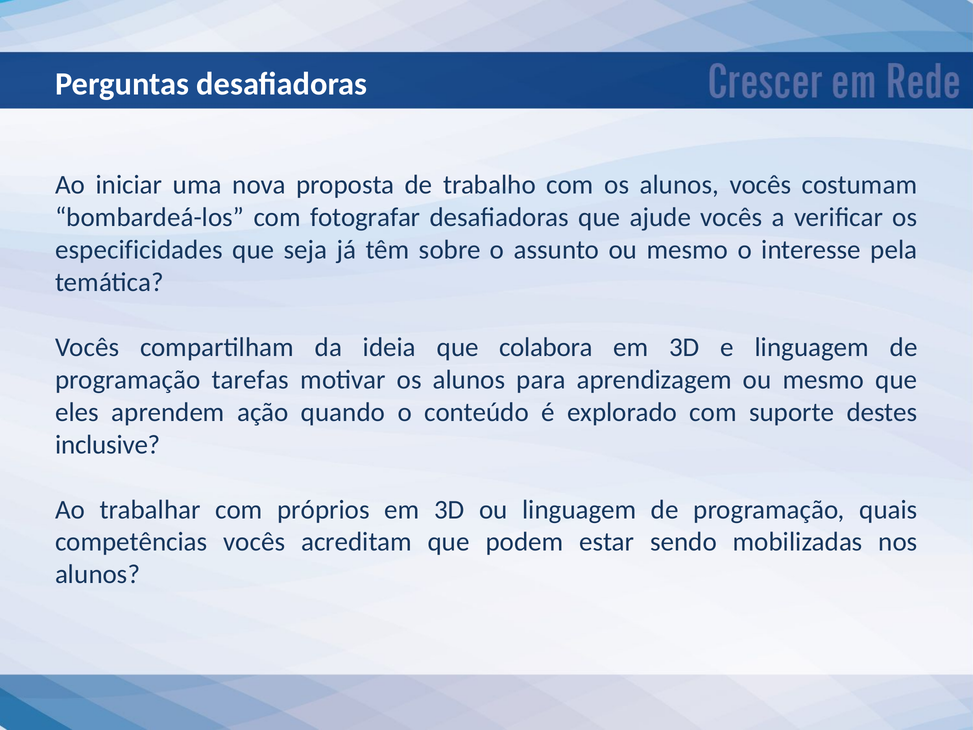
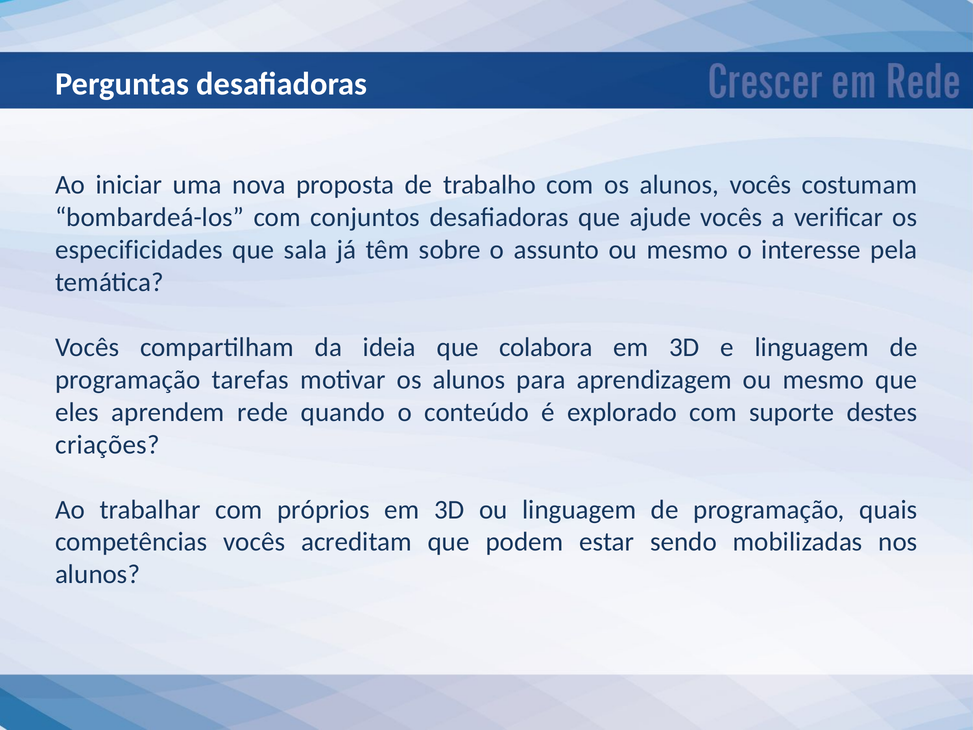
fotografar: fotografar -> conjuntos
seja: seja -> sala
ação: ação -> rede
inclusive: inclusive -> criações
